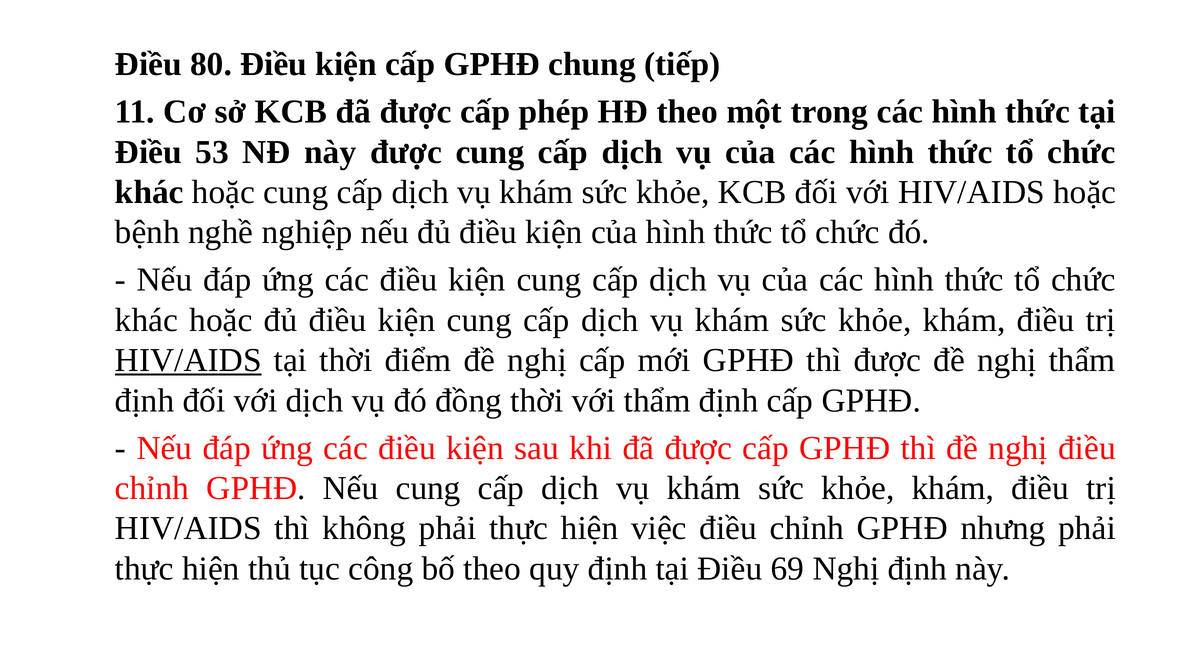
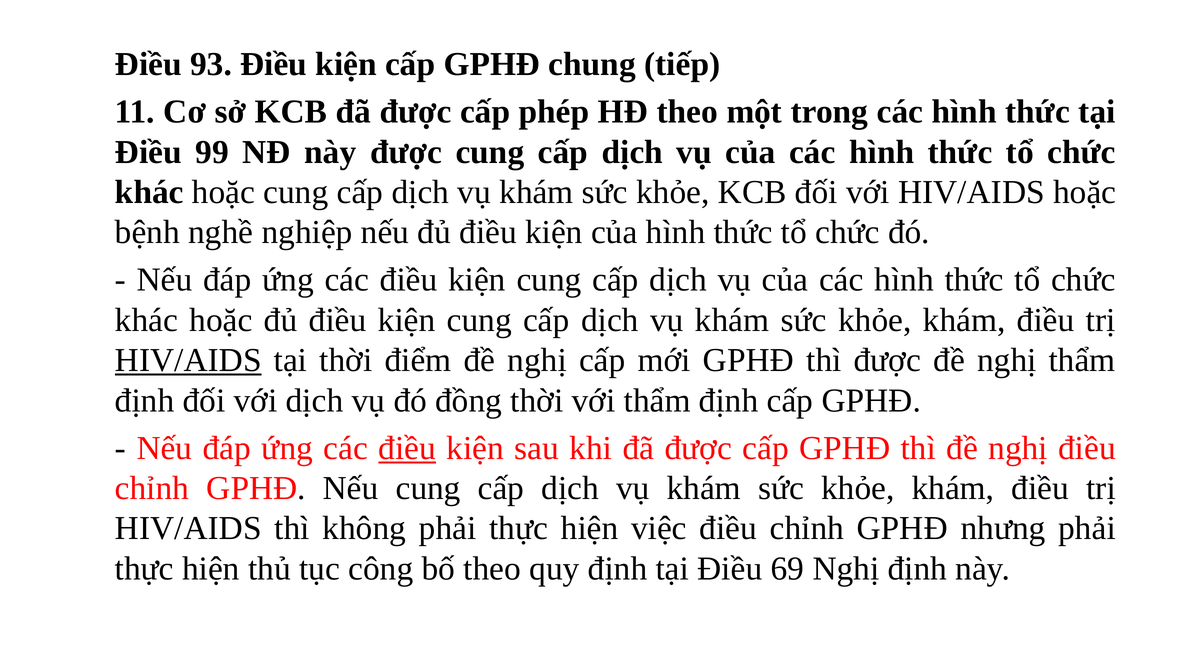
80: 80 -> 93
53: 53 -> 99
điều at (407, 448) underline: none -> present
